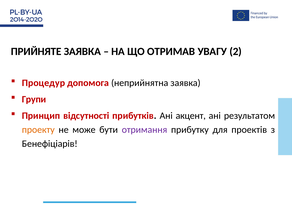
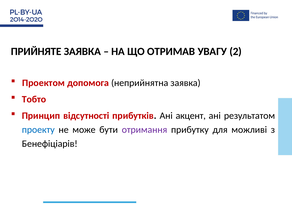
Процедур: Процедур -> Проектом
Групи: Групи -> Тобто
проекту colour: orange -> blue
проектів: проектів -> можливі
